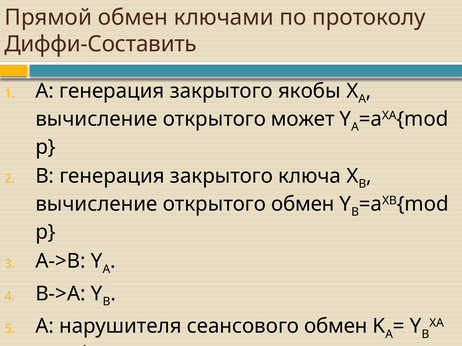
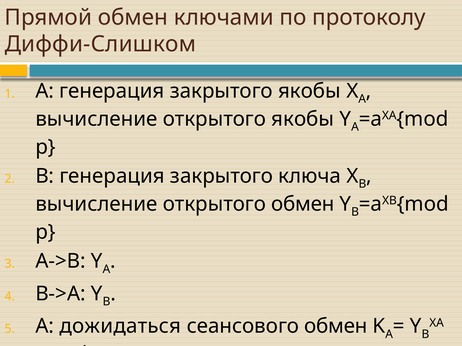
Диффи-Составить: Диффи-Составить -> Диффи-Слишком
открытого может: может -> якобы
нарушителя: нарушителя -> дожидаться
